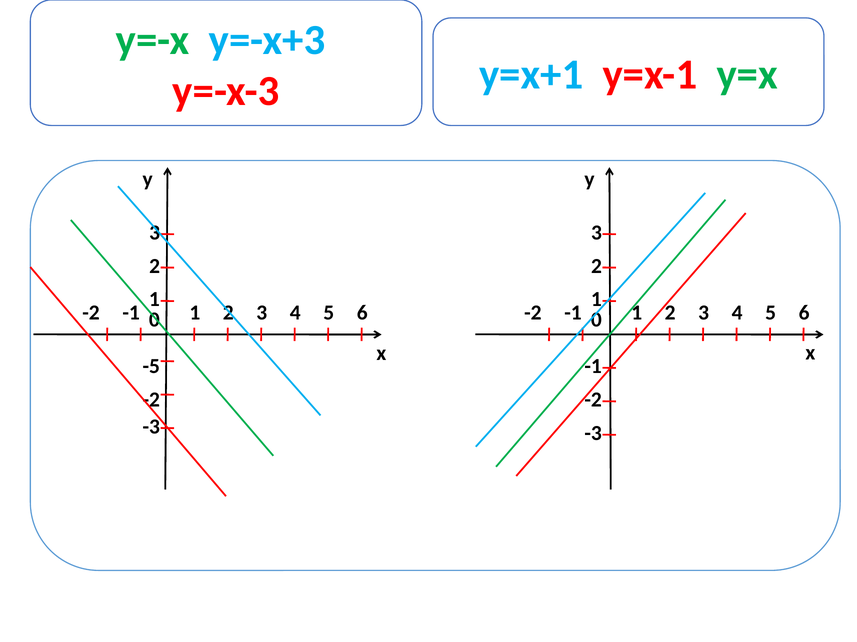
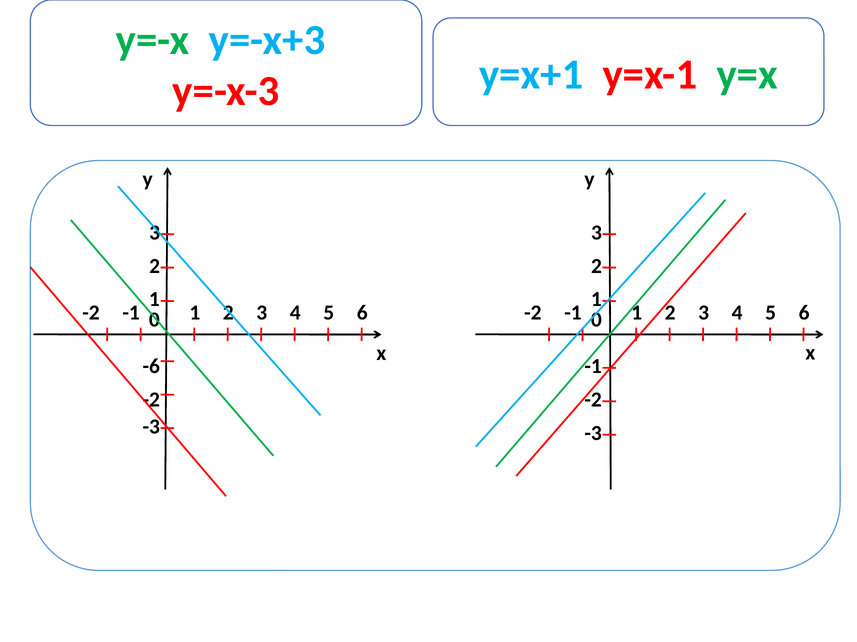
-5: -5 -> -6
